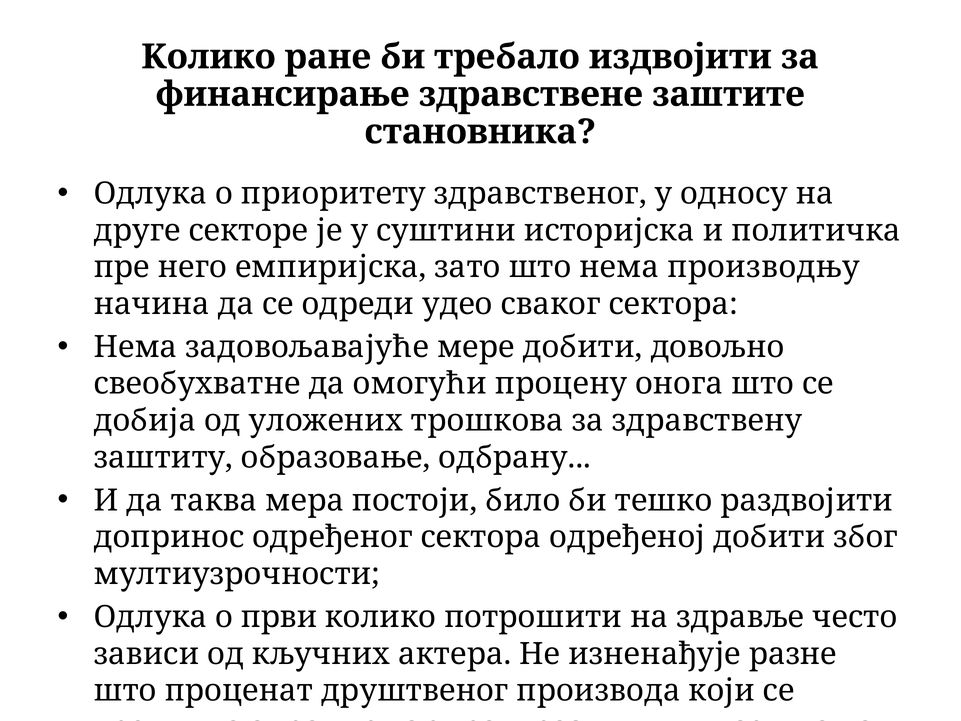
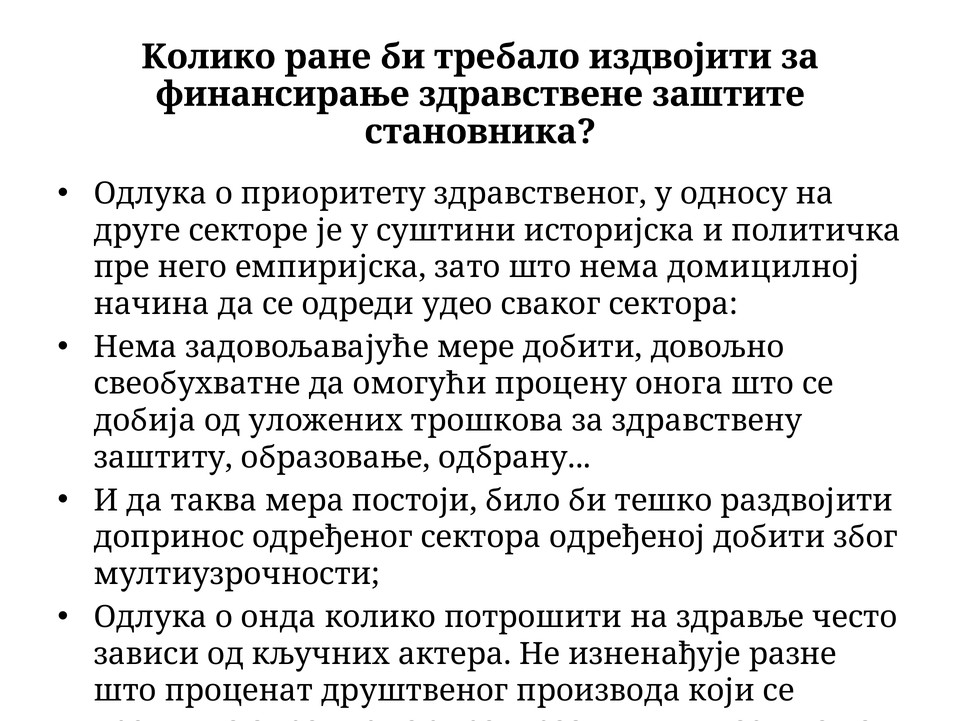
производњу: производњу -> домицилној
први: први -> онда
